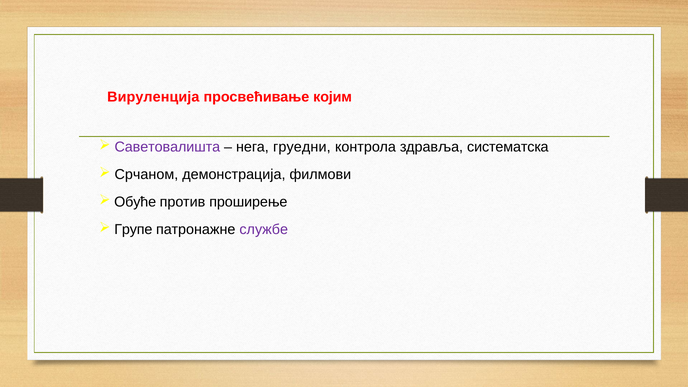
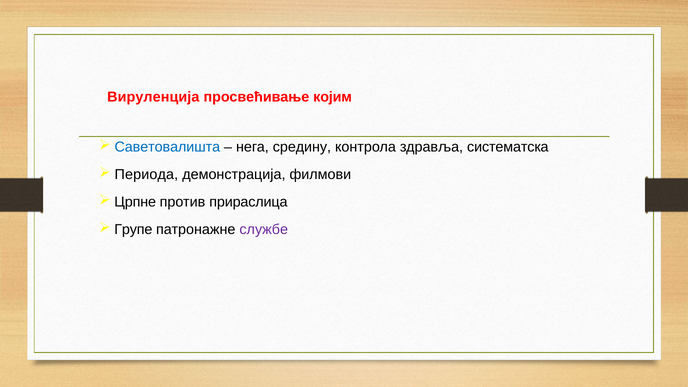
Саветовалишта colour: purple -> blue
груедни: груедни -> средину
Срчаном: Срчаном -> Периода
Обуће: Обуће -> Црпне
проширење: проширење -> прираслица
